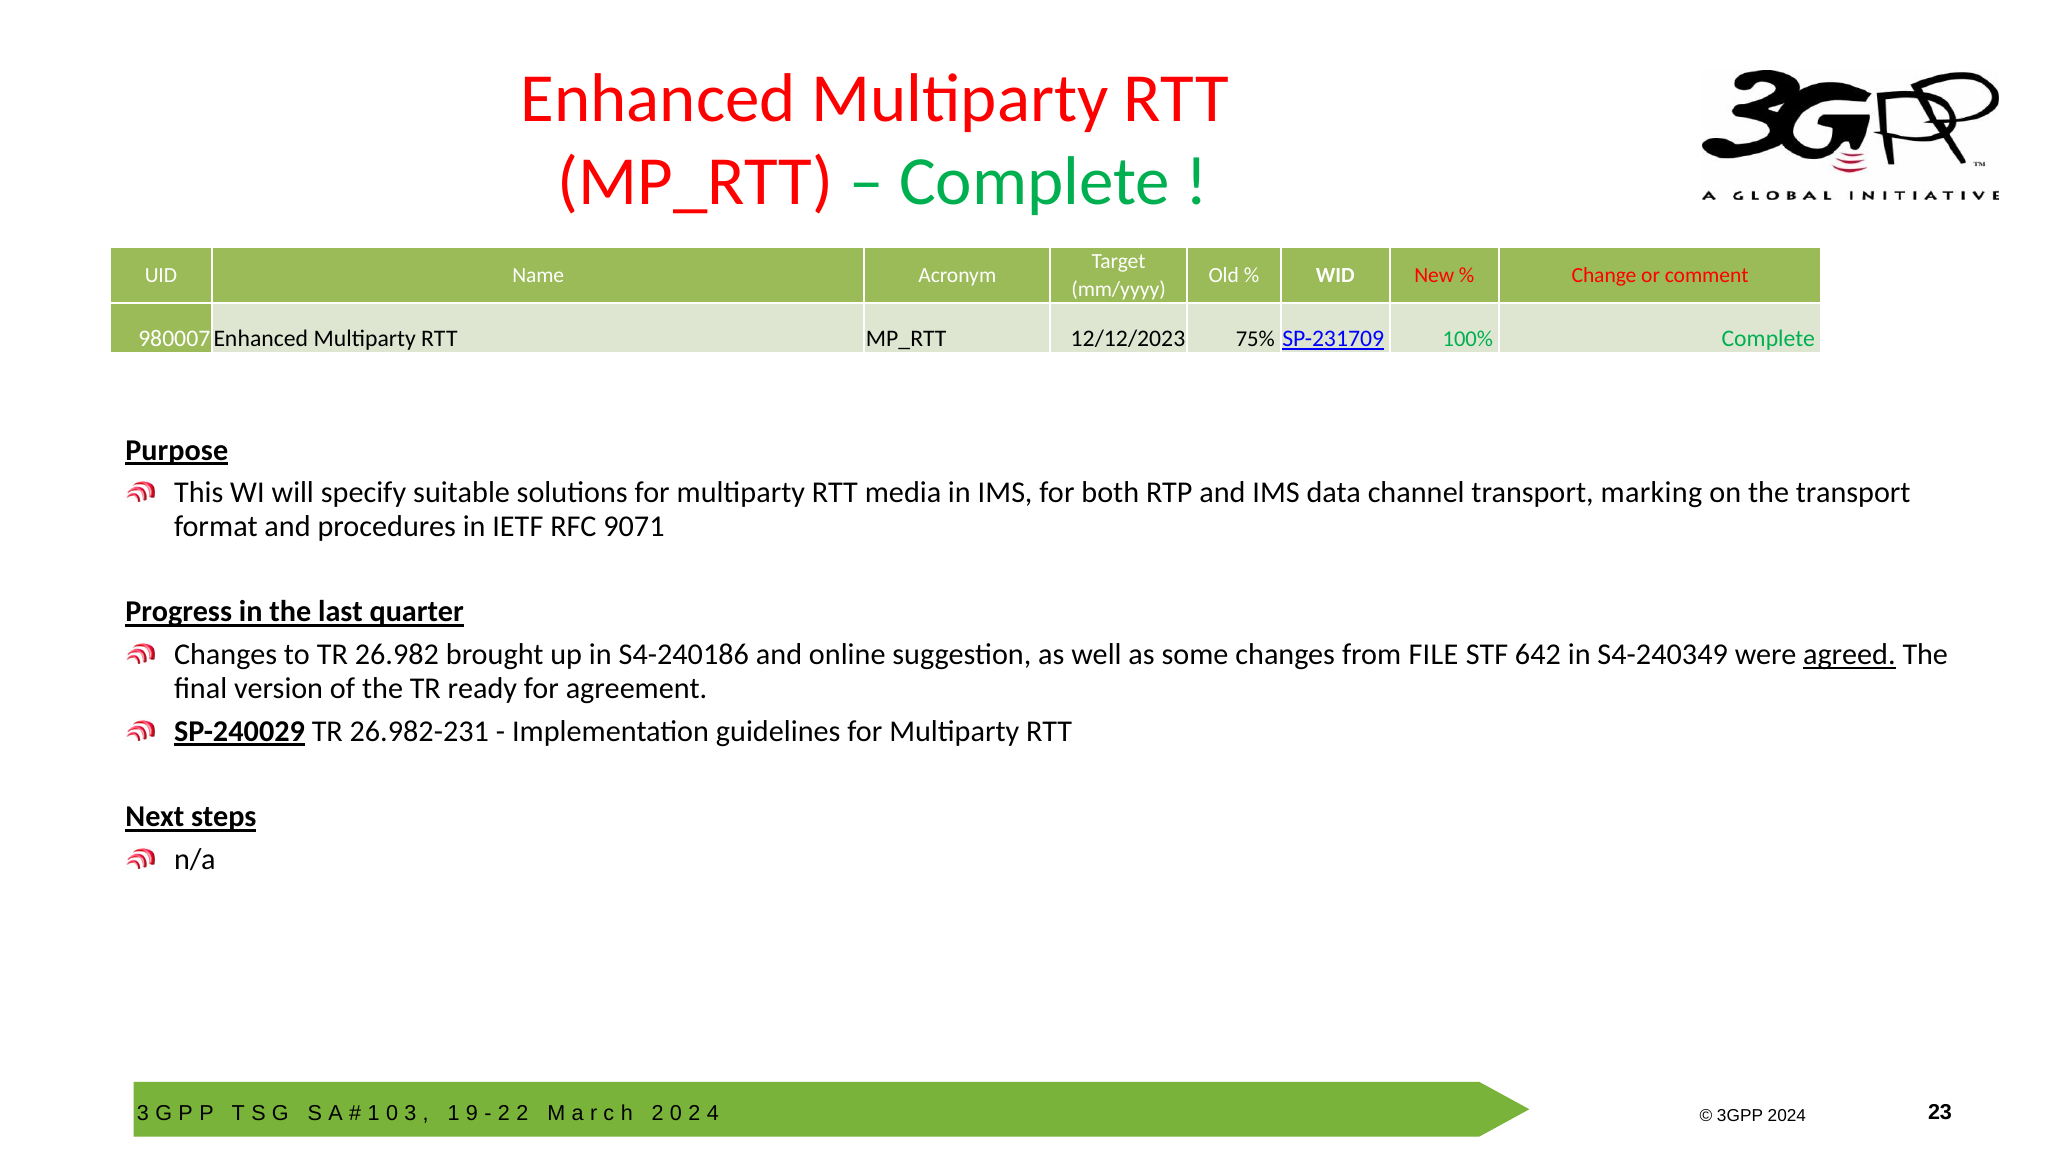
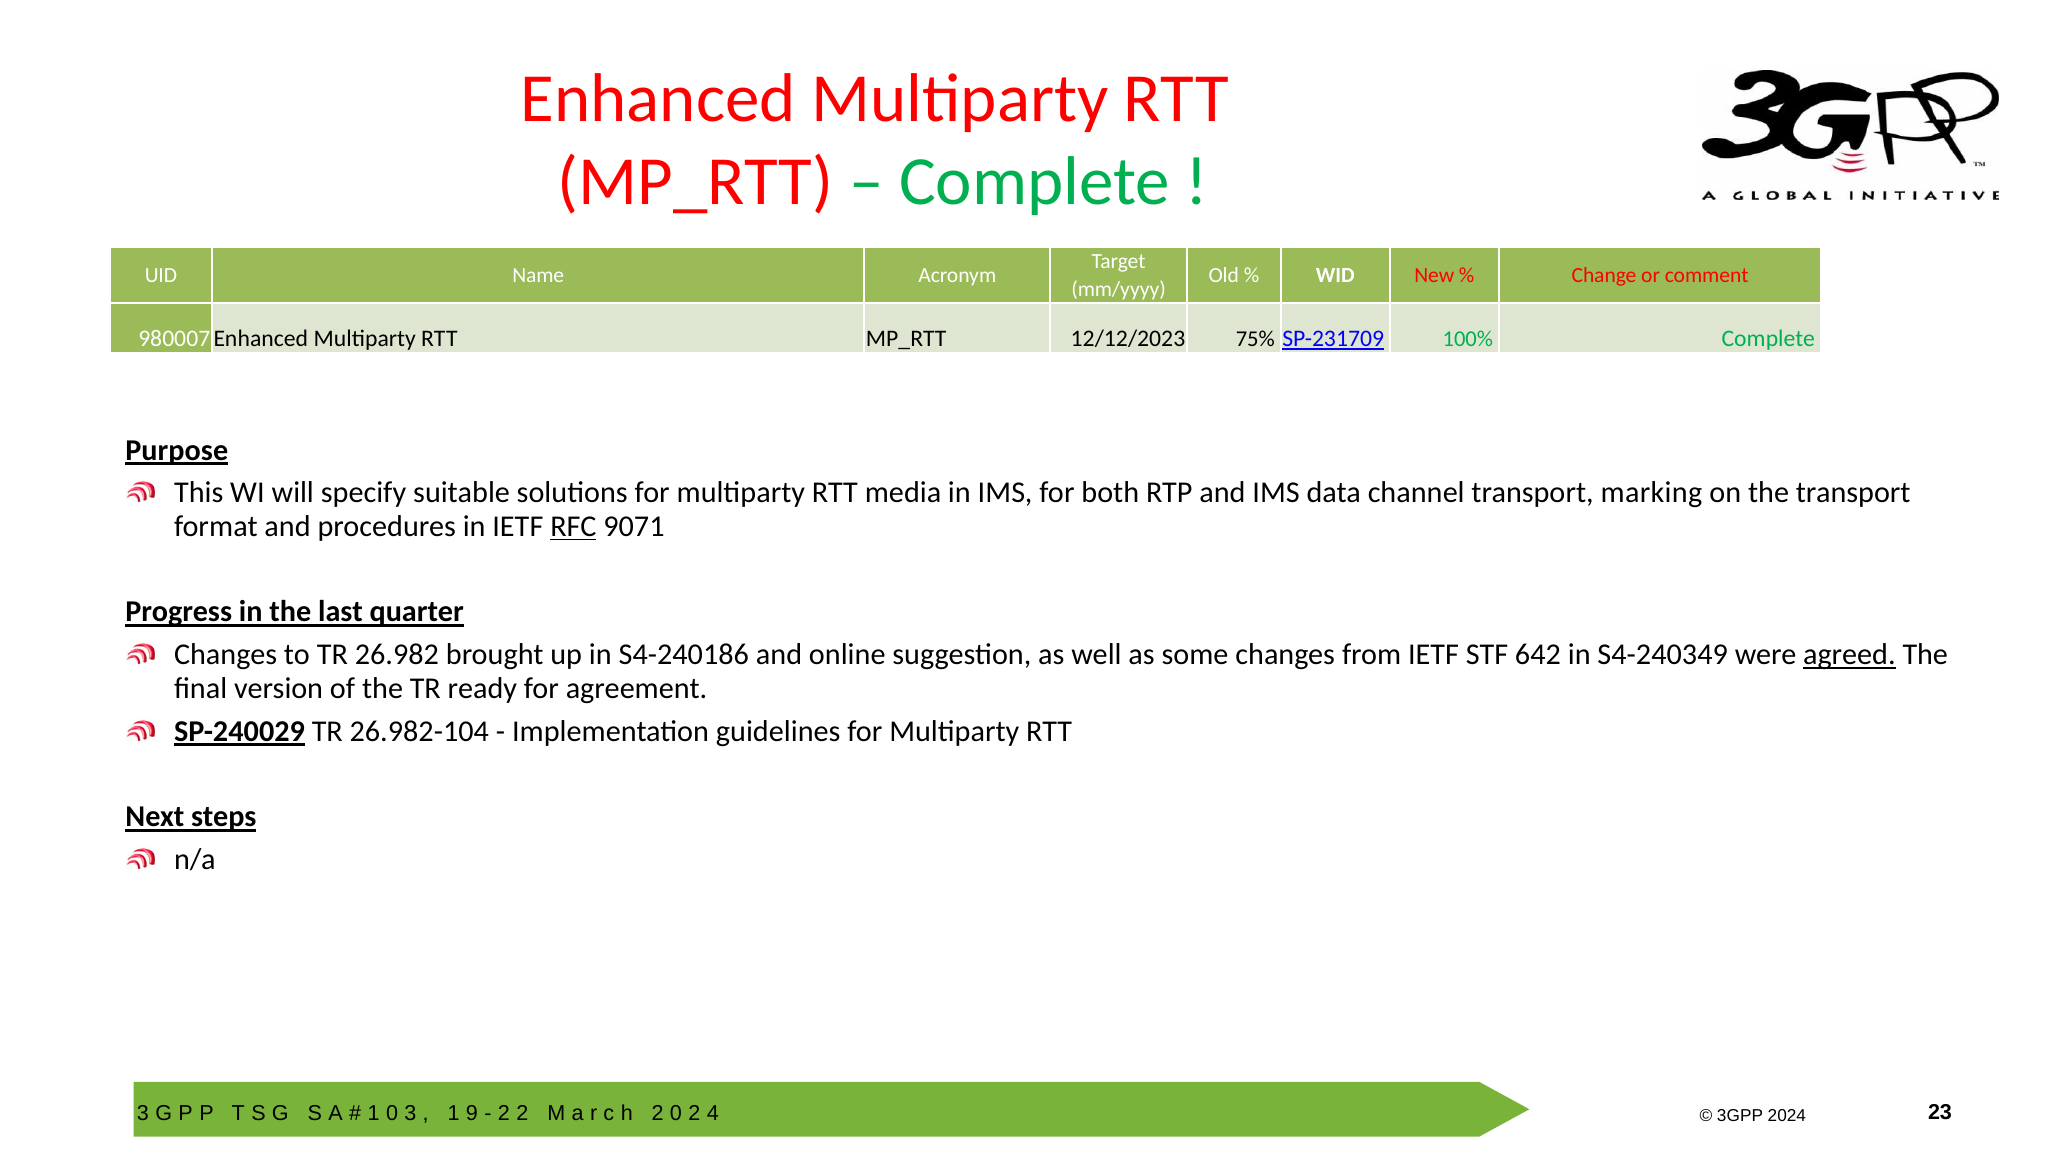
RFC underline: none -> present
from FILE: FILE -> IETF
26.982-231: 26.982-231 -> 26.982-104
